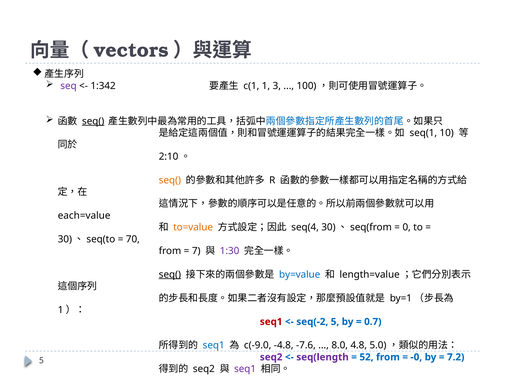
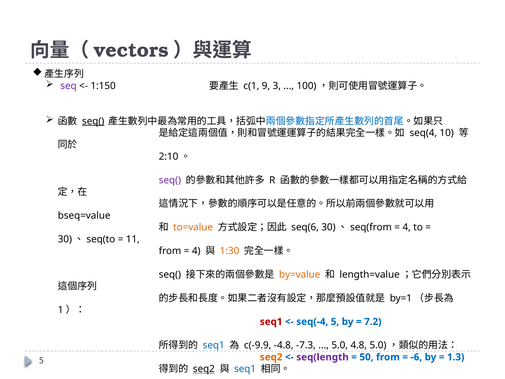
1:342: 1:342 -> 1:150
1: 1 -> 9
seq(1: seq(1 -> seq(4
seq( at (170, 180) colour: orange -> purple
each=value: each=value -> bseq=value
seq(4: seq(4 -> seq(6
0 at (407, 227): 0 -> 4
70: 70 -> 11
7 at (196, 251): 7 -> 4
1:30 colour: purple -> orange
seq( at (170, 274) underline: present -> none
by=value colour: blue -> orange
seq(-2: seq(-2 -> seq(-4
0.7: 0.7 -> 7.2
c(-9.0: c(-9.0 -> c(-9.9
-7.6: -7.6 -> -7.3
8.0 at (340, 345): 8.0 -> 5.0
seq2 at (271, 357) colour: purple -> orange
52: 52 -> 50
-0: -0 -> -6
7.2: 7.2 -> 1.3
seq2 at (204, 369) underline: none -> present
seq1 at (245, 369) colour: purple -> blue
